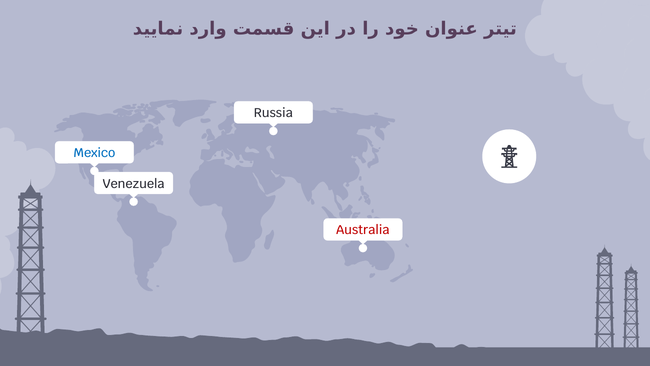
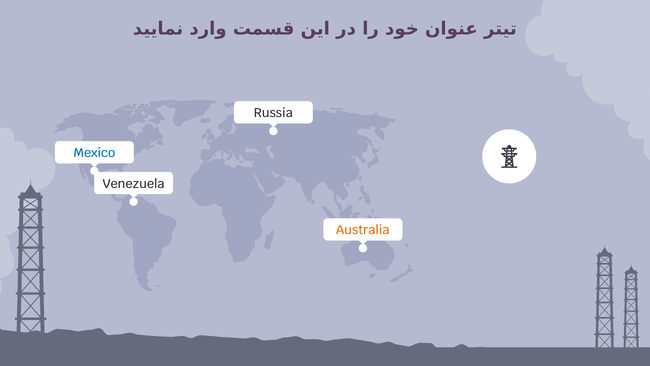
Australia colour: red -> orange
